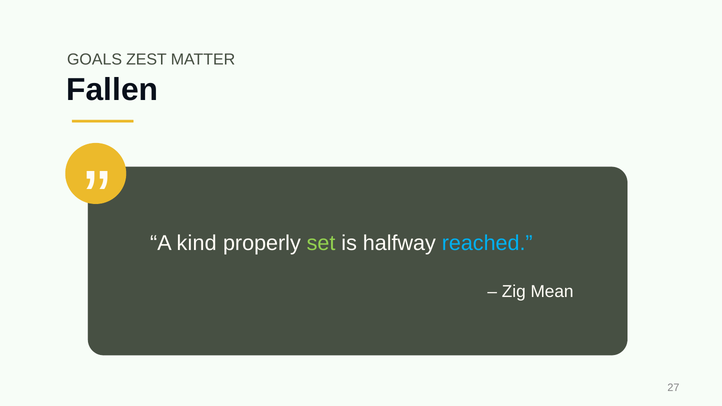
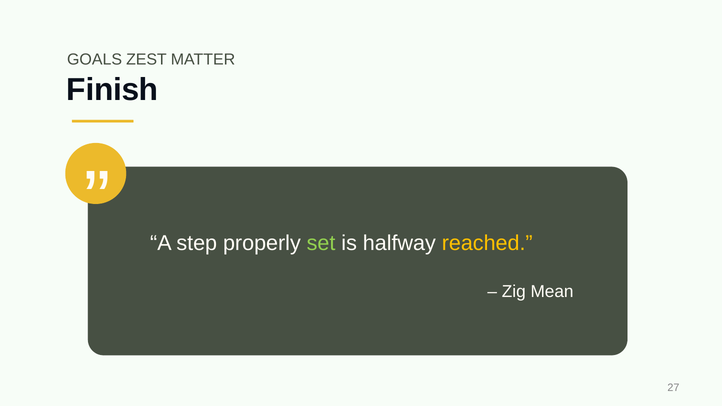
Fallen: Fallen -> Finish
kind: kind -> step
reached colour: light blue -> yellow
